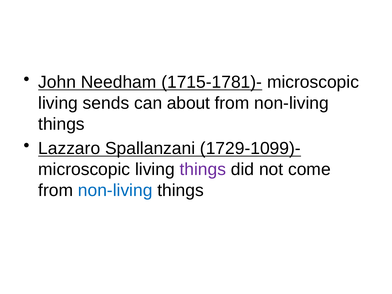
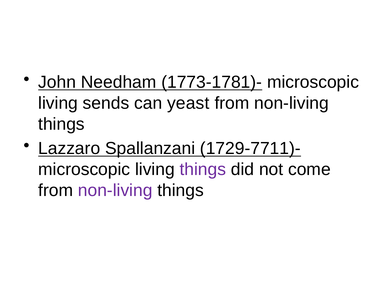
1715-1781)-: 1715-1781)- -> 1773-1781)-
about: about -> yeast
1729-1099)-: 1729-1099)- -> 1729-7711)-
non-living at (115, 190) colour: blue -> purple
